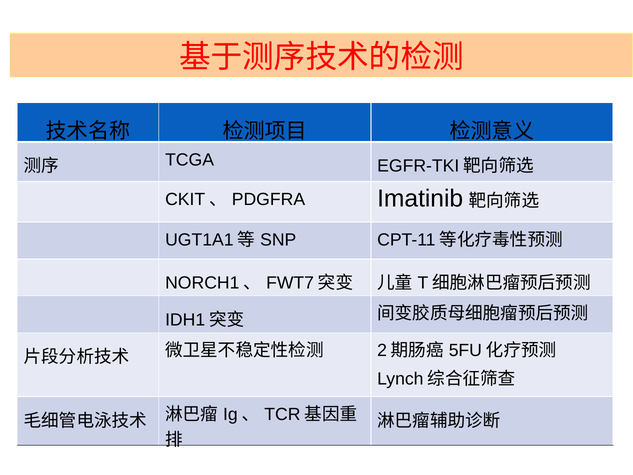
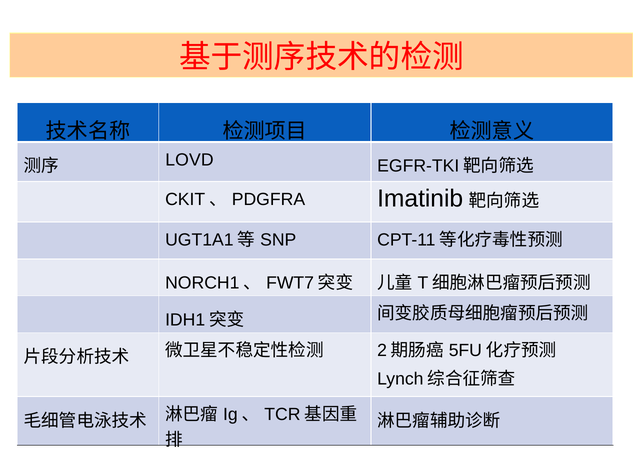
TCGA: TCGA -> LOVD
